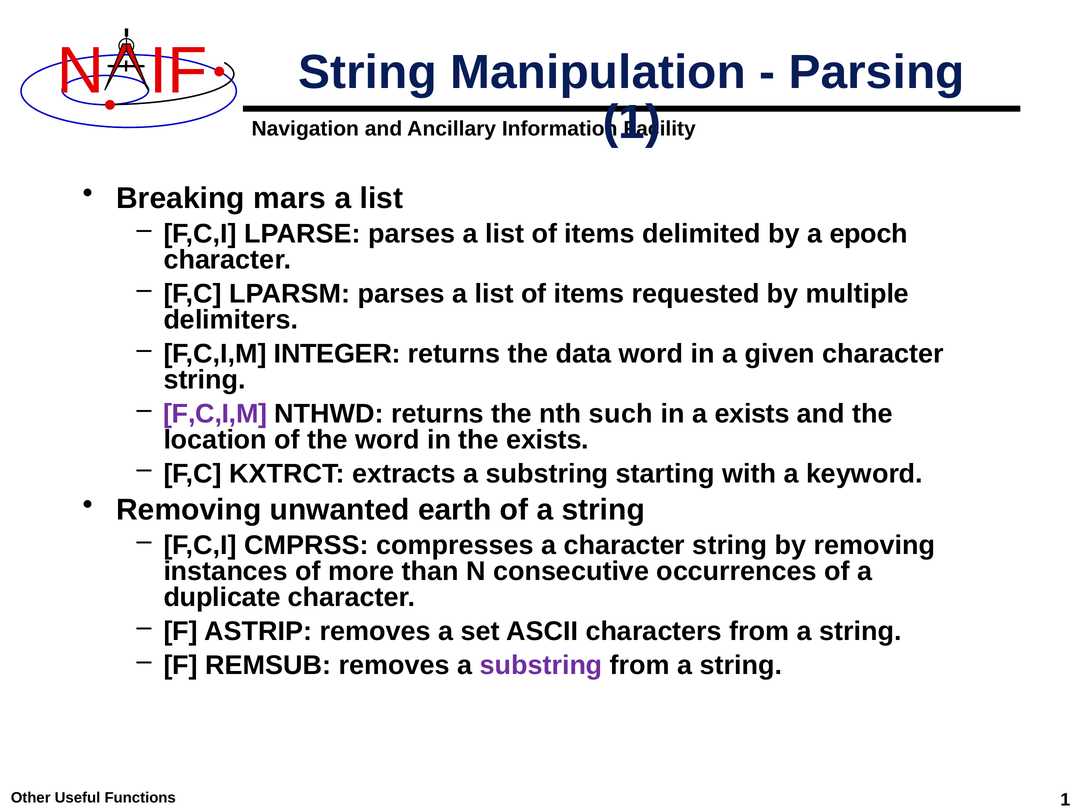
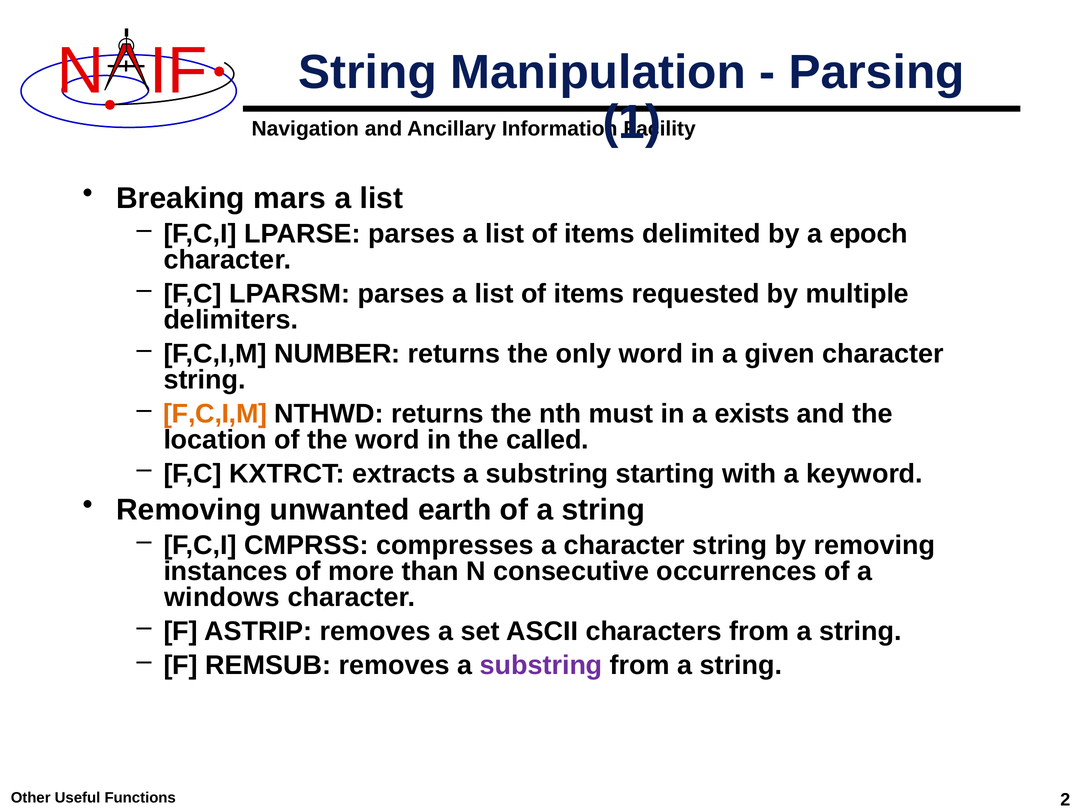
INTEGER: INTEGER -> NUMBER
data: data -> only
F,C,I,M at (215, 414) colour: purple -> orange
such: such -> must
the exists: exists -> called
duplicate: duplicate -> windows
Functions 1: 1 -> 2
